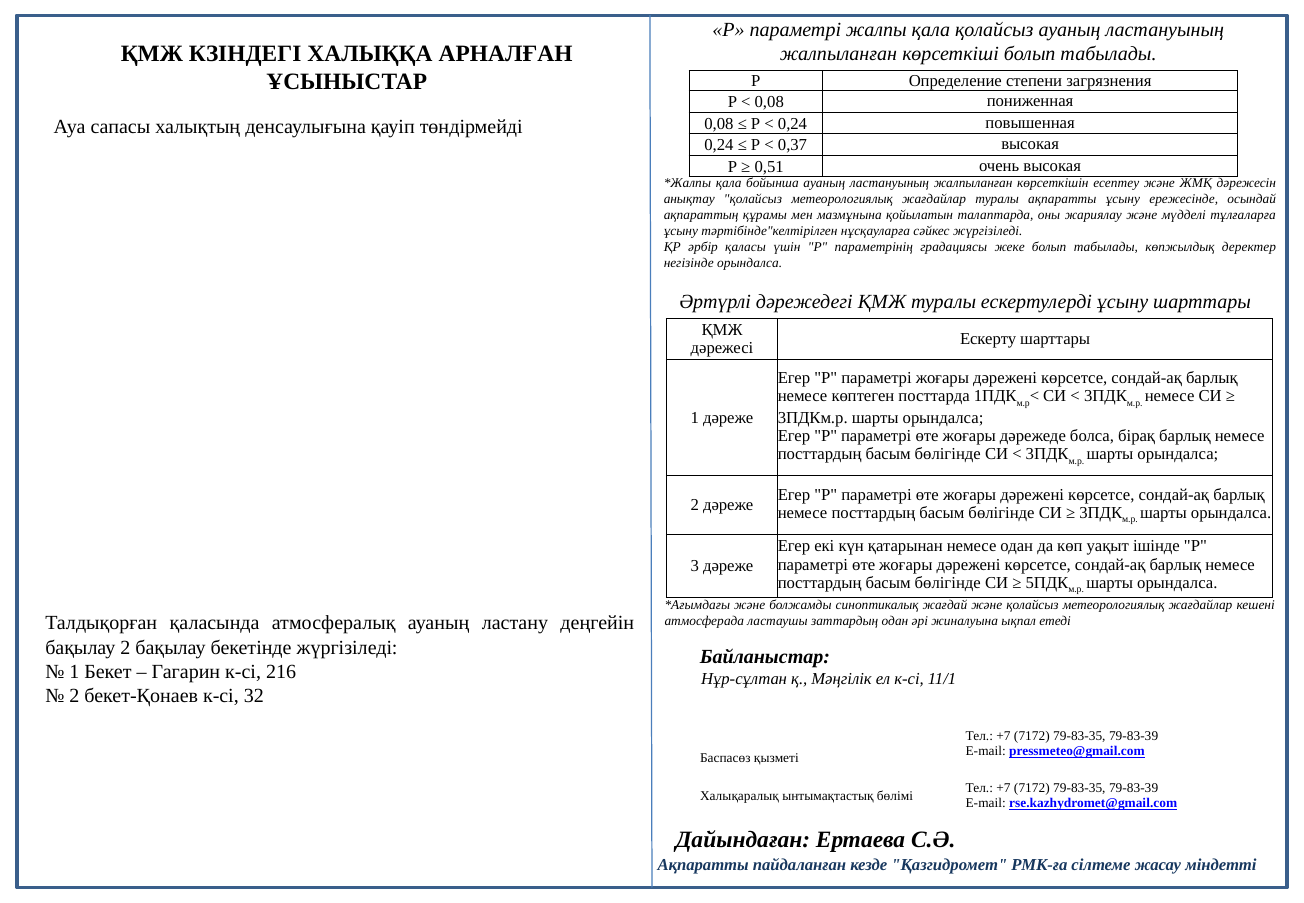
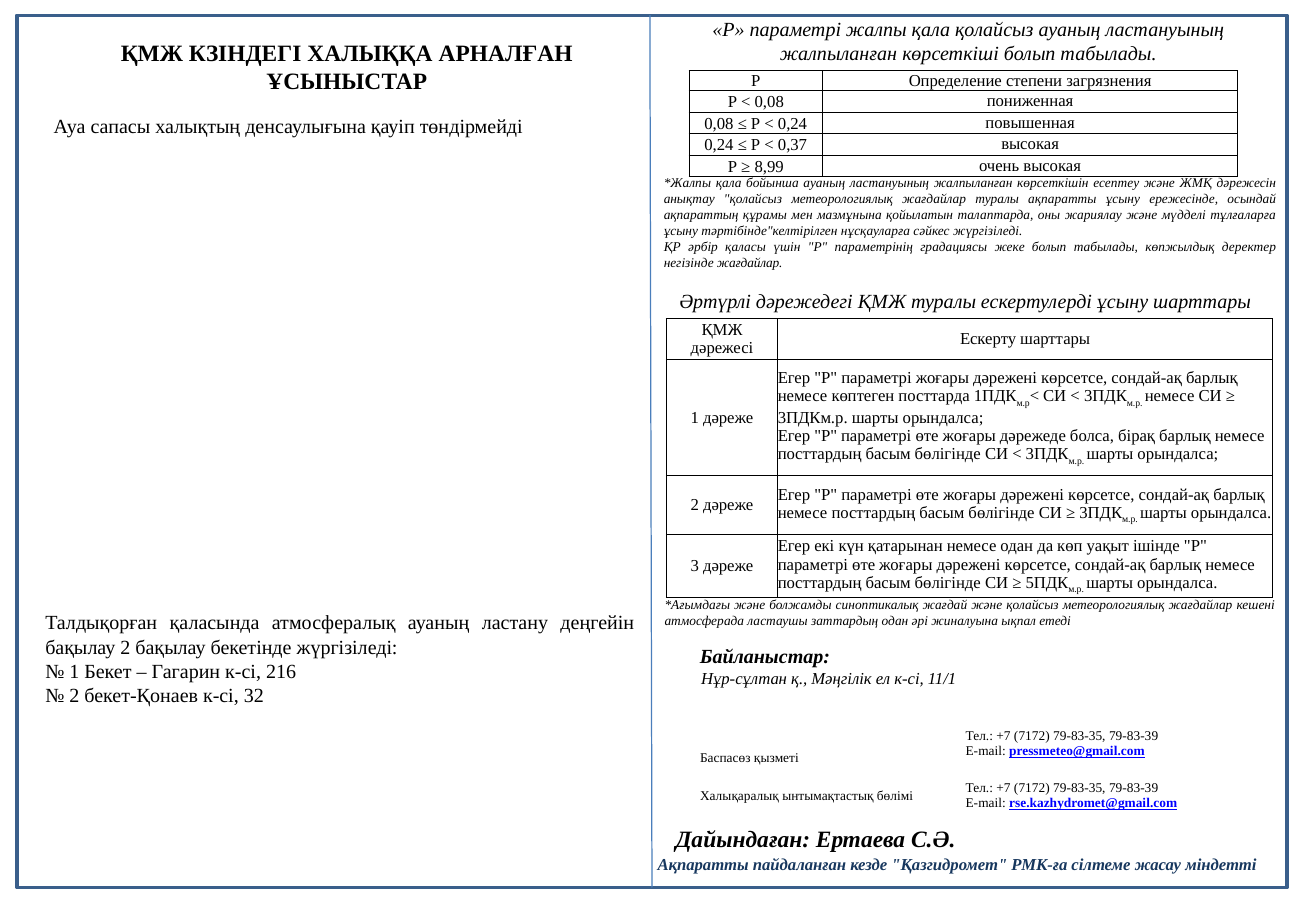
0,51: 0,51 -> 8,99
негізінде орындалса: орындалса -> жағдайлар
